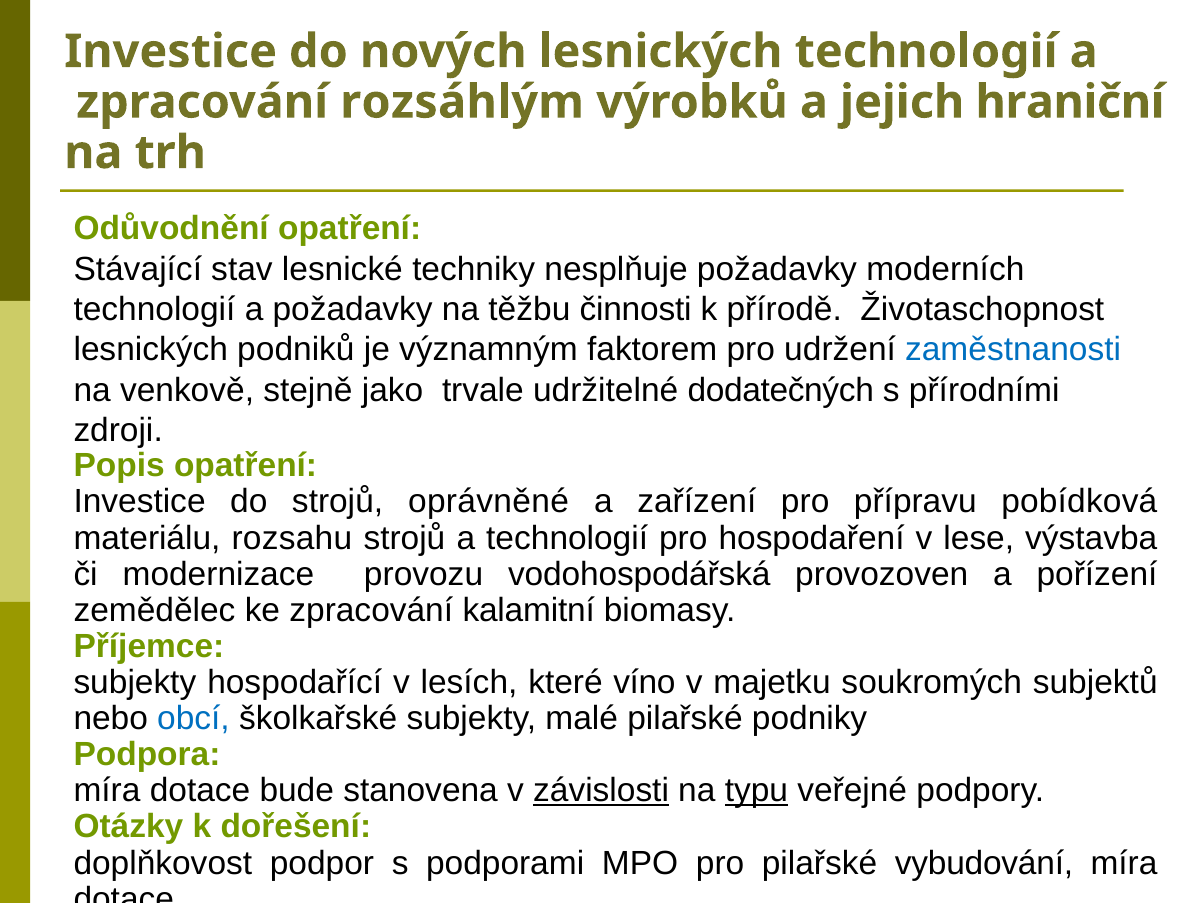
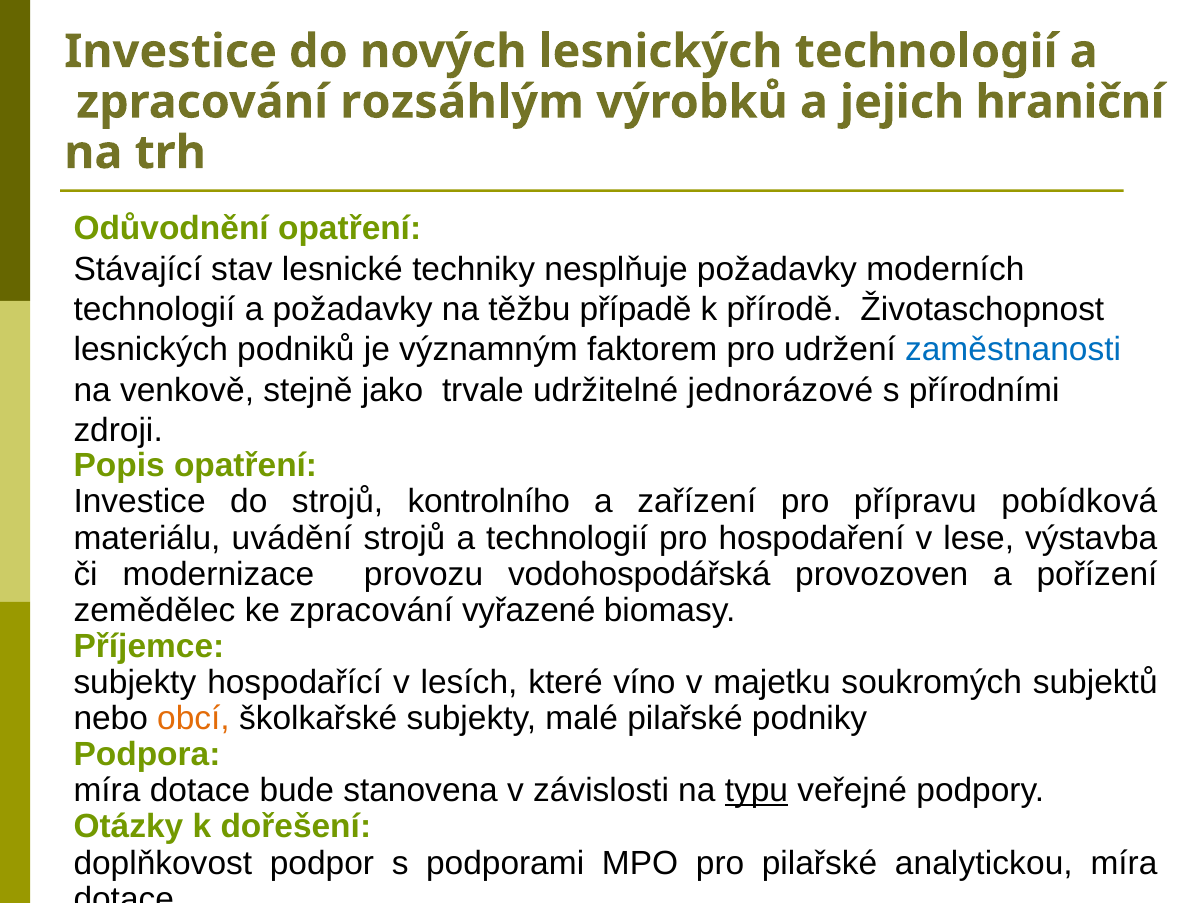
činnosti: činnosti -> případě
dodatečných: dodatečných -> jednorázové
oprávněné: oprávněné -> kontrolního
rozsahu: rozsahu -> uvádění
kalamitní: kalamitní -> vyřazené
obcí colour: blue -> orange
závislosti underline: present -> none
vybudování: vybudování -> analytickou
